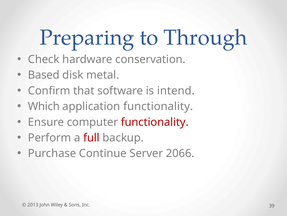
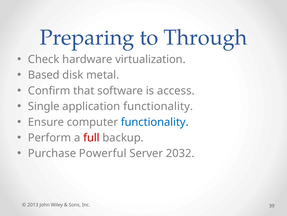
conservation: conservation -> virtualization
intend: intend -> access
Which: Which -> Single
functionality at (155, 122) colour: red -> blue
Continue: Continue -> Powerful
2066: 2066 -> 2032
